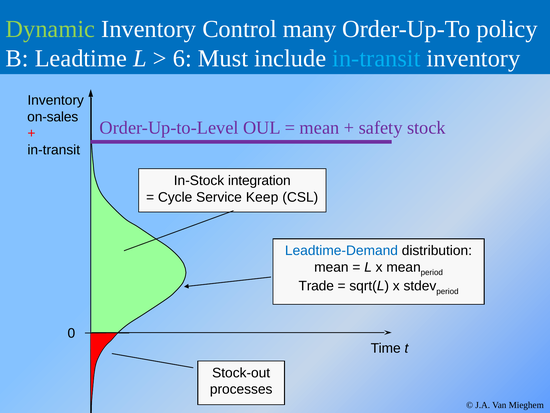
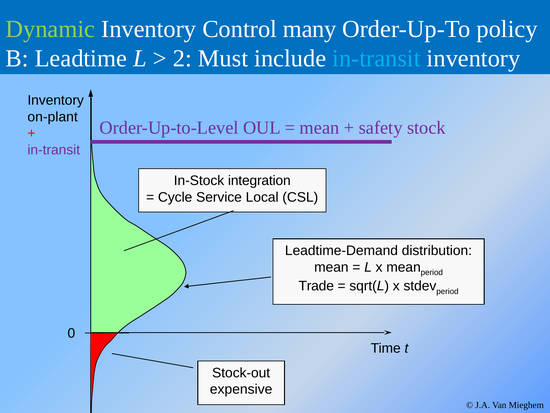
6: 6 -> 2
on-sales: on-sales -> on-plant
in-transit at (54, 150) colour: black -> purple
Keep: Keep -> Local
Leadtime-Demand colour: blue -> black
processes: processes -> expensive
